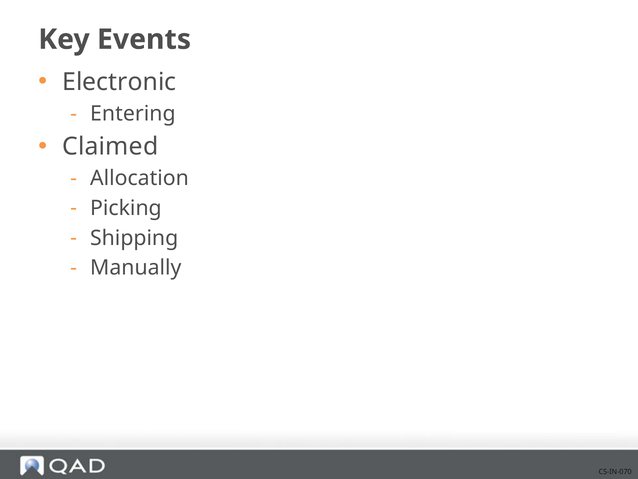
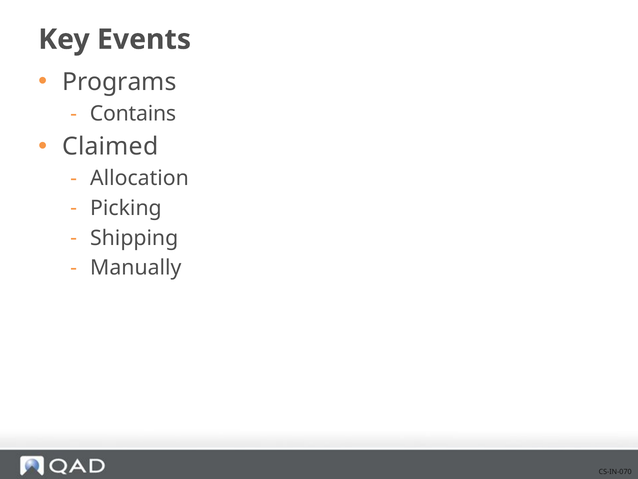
Electronic: Electronic -> Programs
Entering: Entering -> Contains
